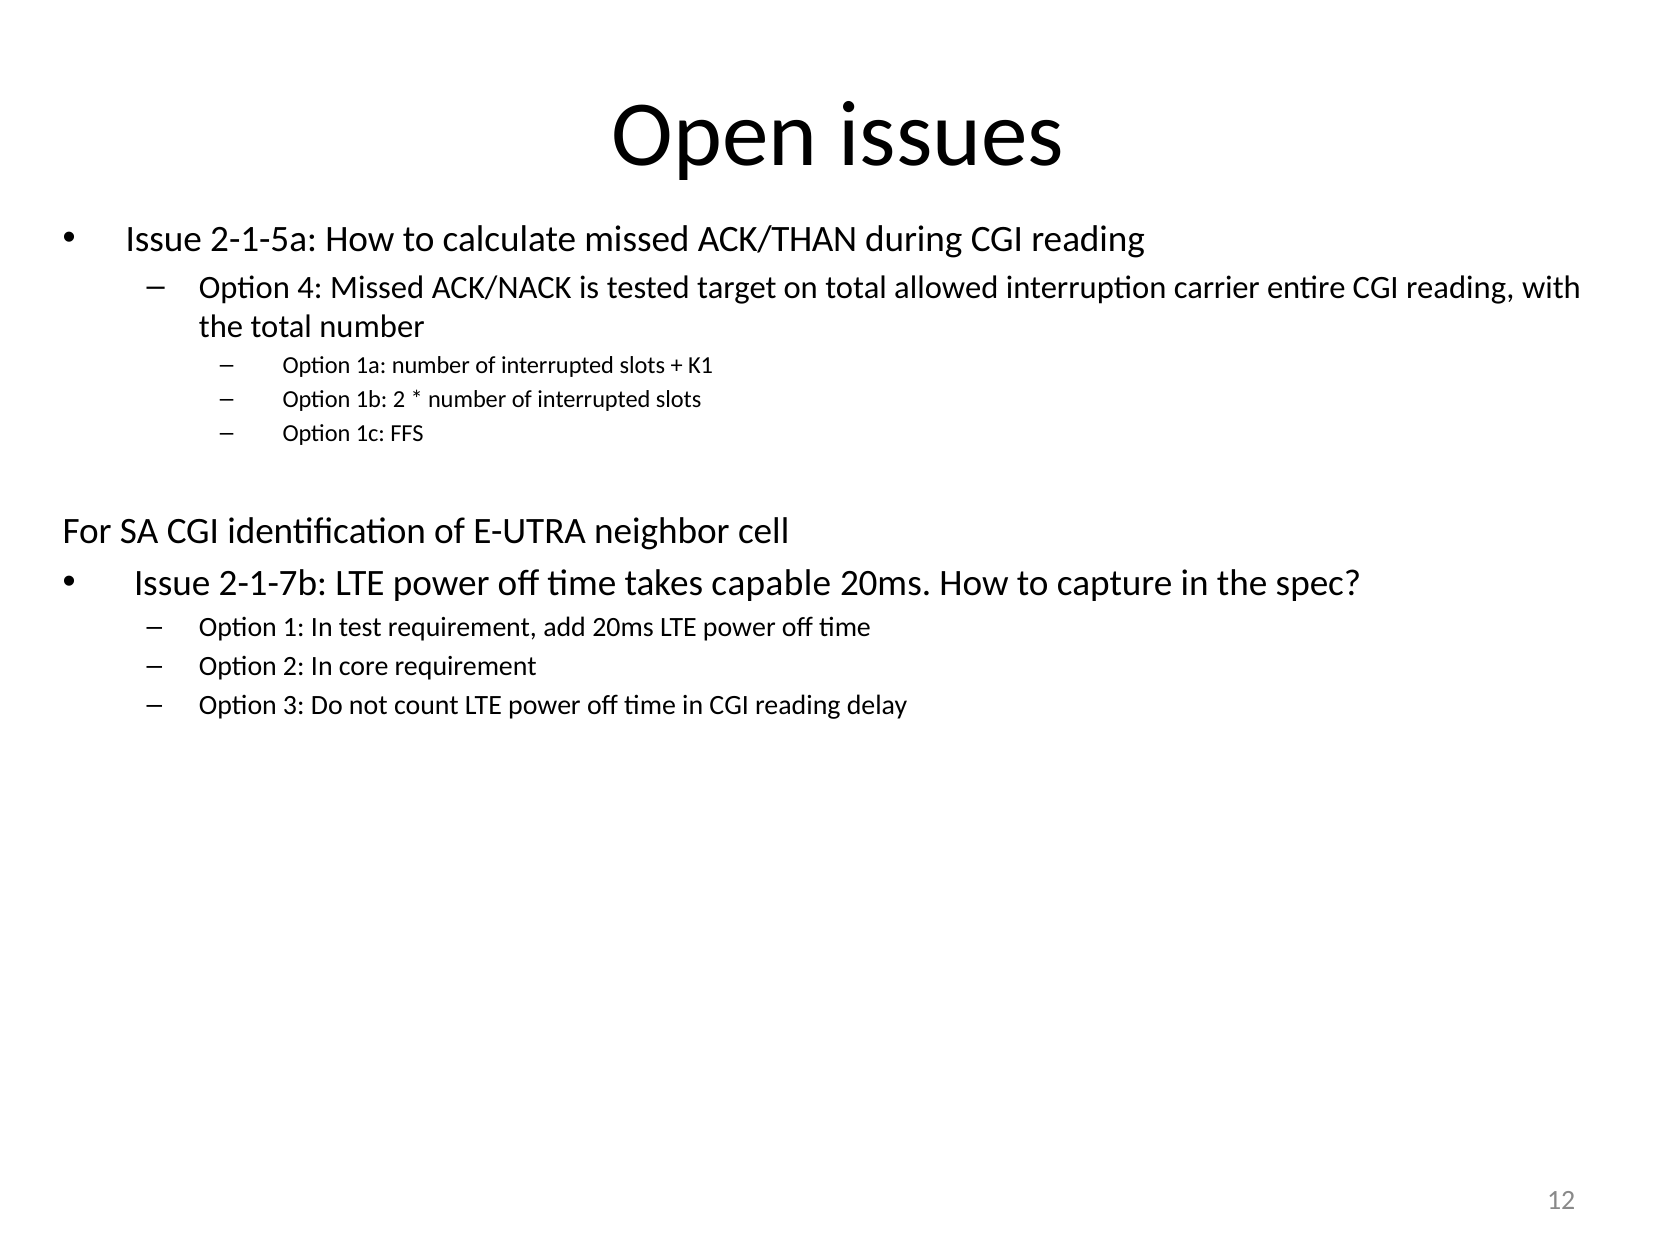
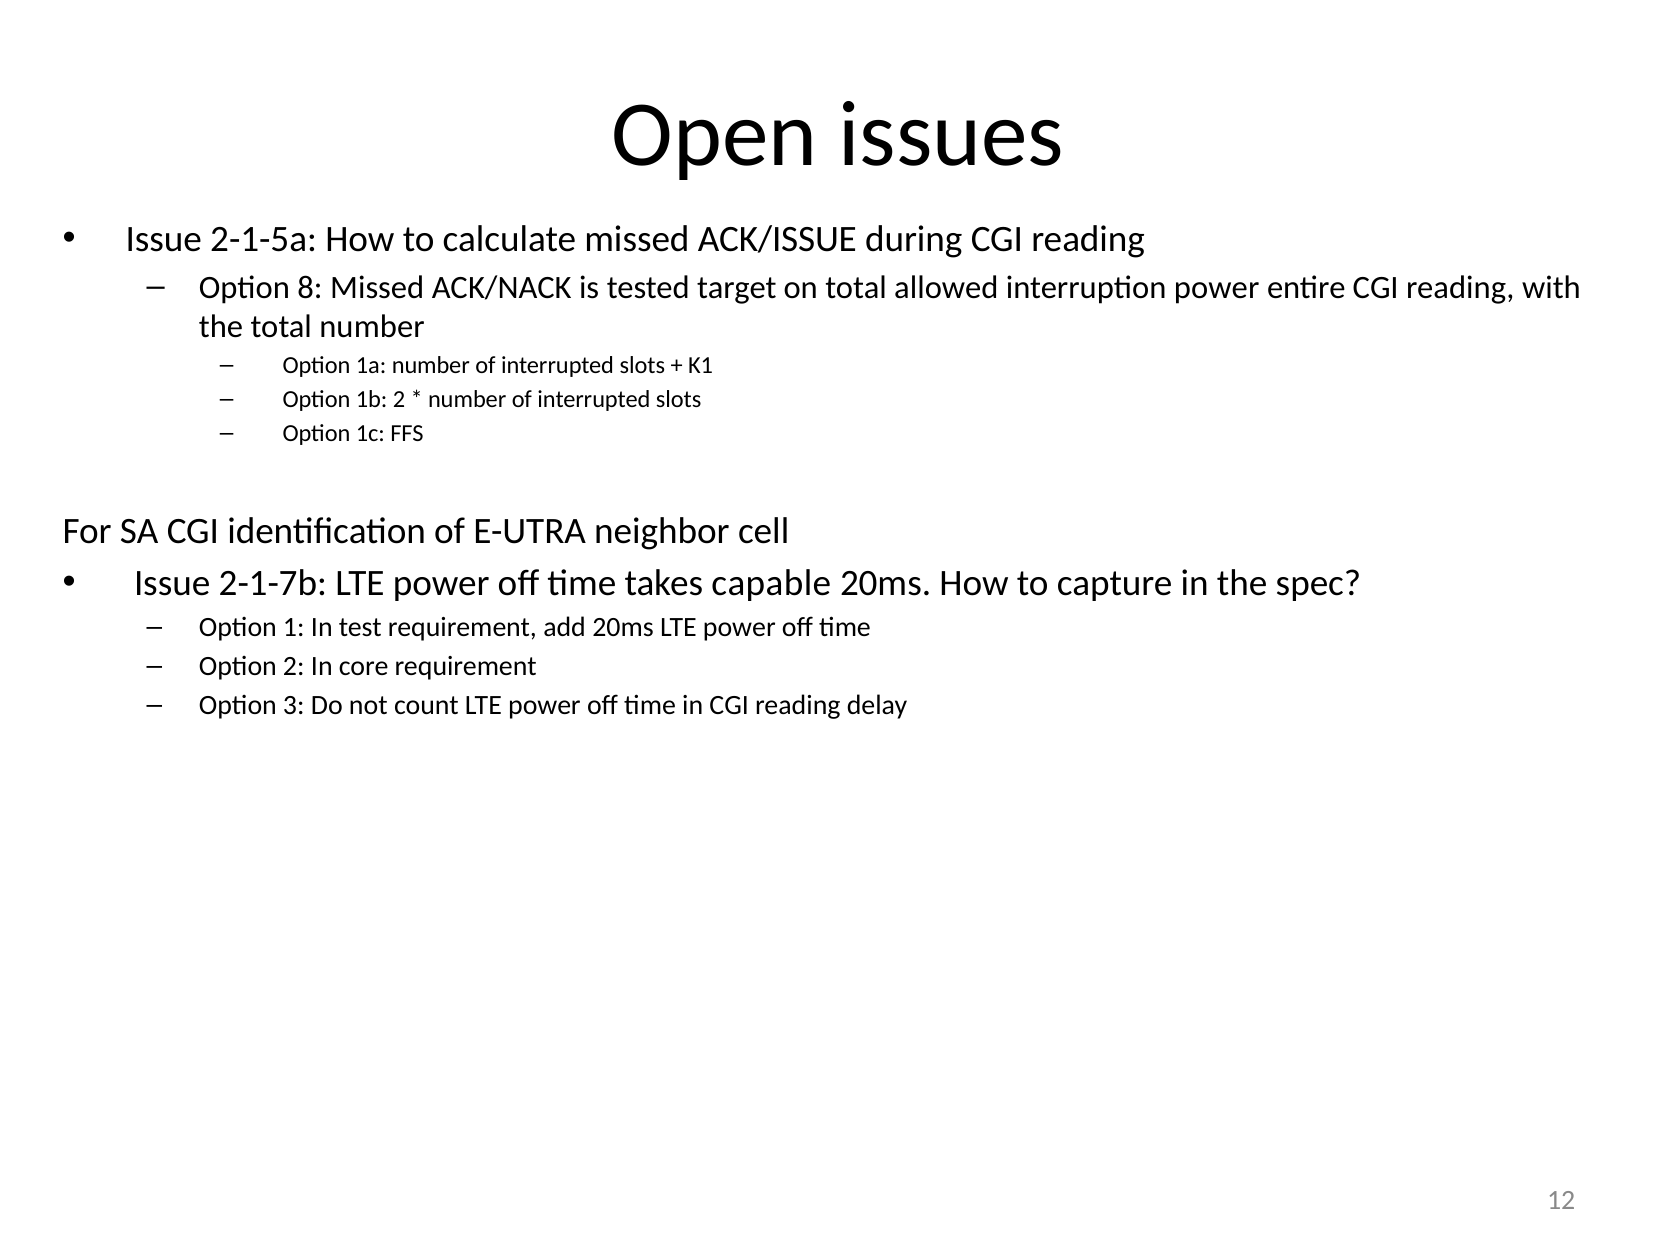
ACK/THAN: ACK/THAN -> ACK/ISSUE
4: 4 -> 8
interruption carrier: carrier -> power
